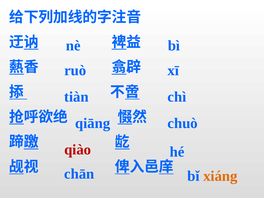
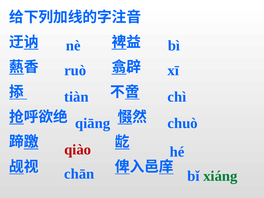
xiáng colour: orange -> green
